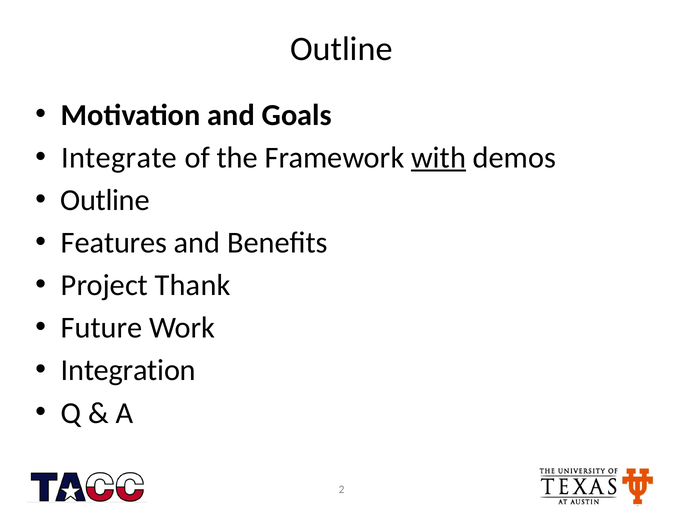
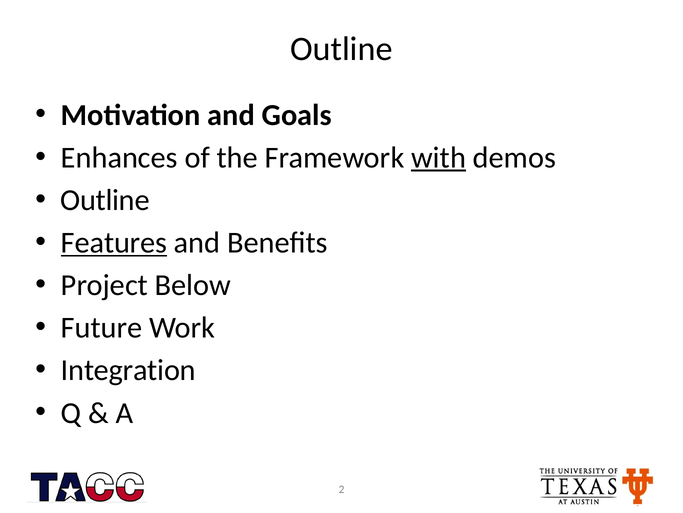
Integrate: Integrate -> Enhances
Features underline: none -> present
Thank: Thank -> Below
